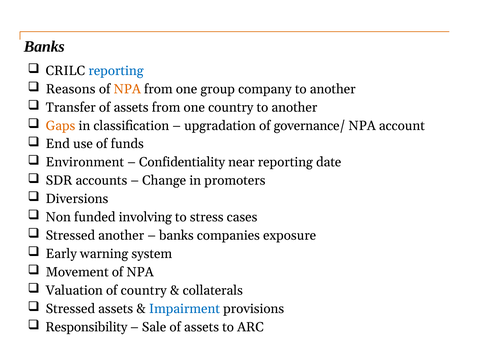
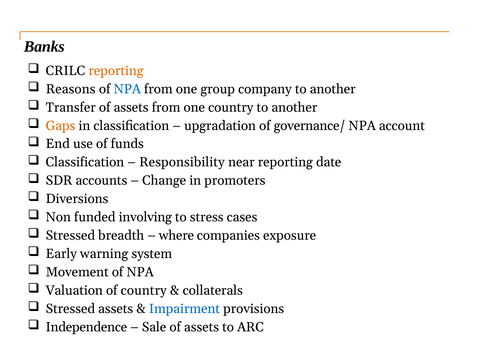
reporting at (116, 71) colour: blue -> orange
NPA at (127, 89) colour: orange -> blue
Environment at (85, 162): Environment -> Classification
Confidentiality: Confidentiality -> Responsibility
Stressed another: another -> breadth
banks at (176, 235): banks -> where
Responsibility: Responsibility -> Independence
